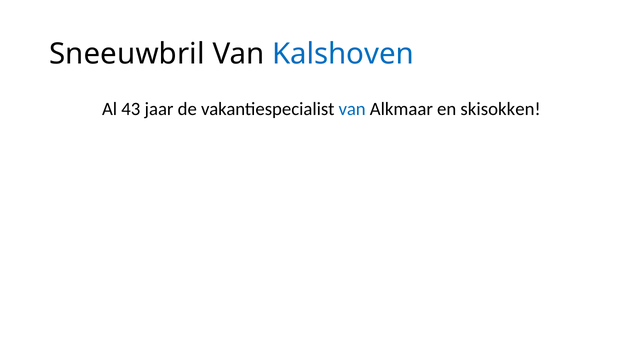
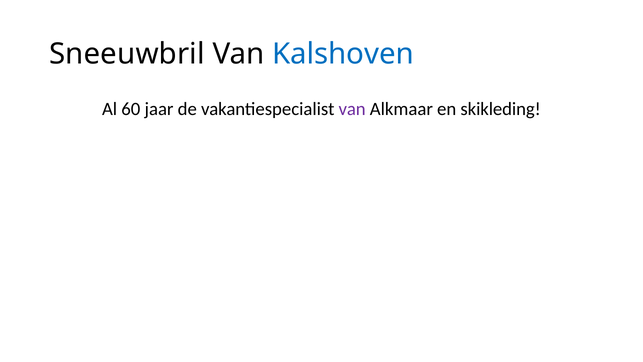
43: 43 -> 60
van at (352, 109) colour: blue -> purple
skisokken: skisokken -> skikleding
